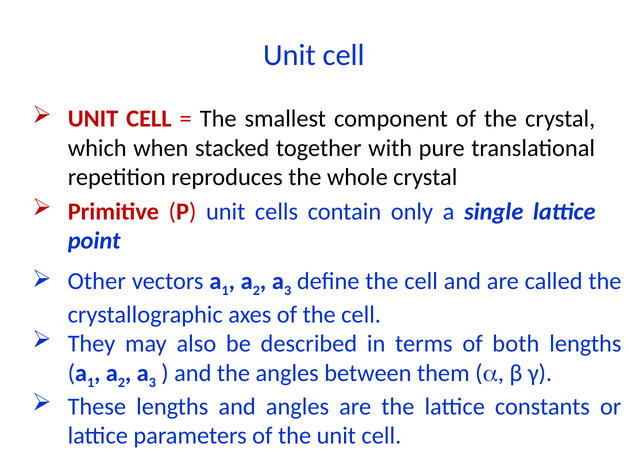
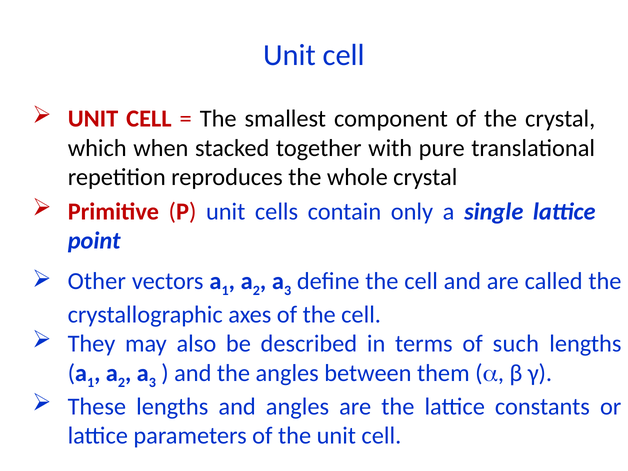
both: both -> such
